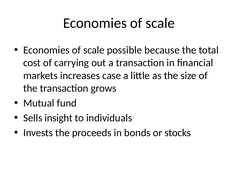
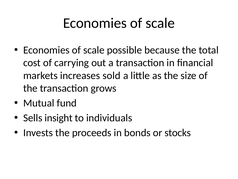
case: case -> sold
